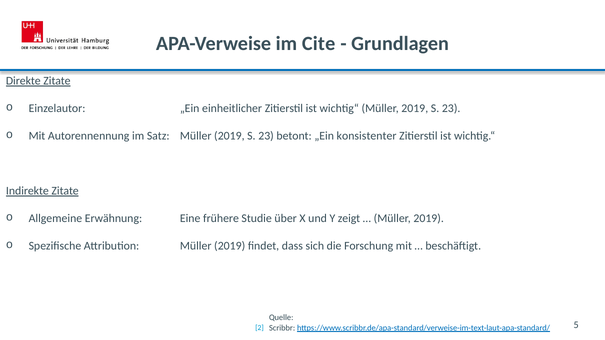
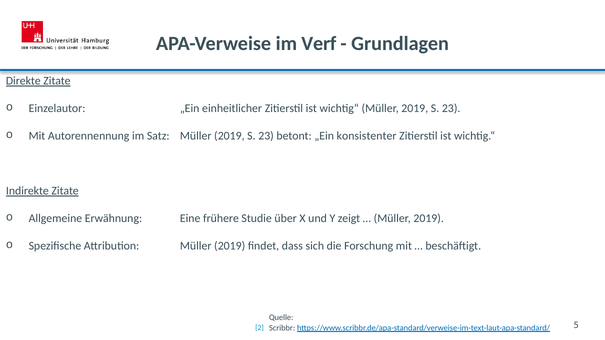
Cite: Cite -> Verf
